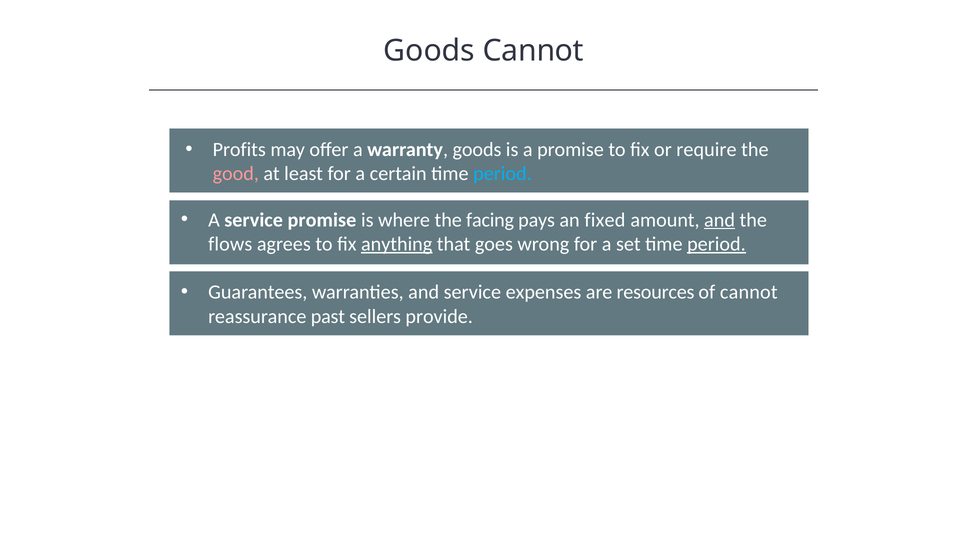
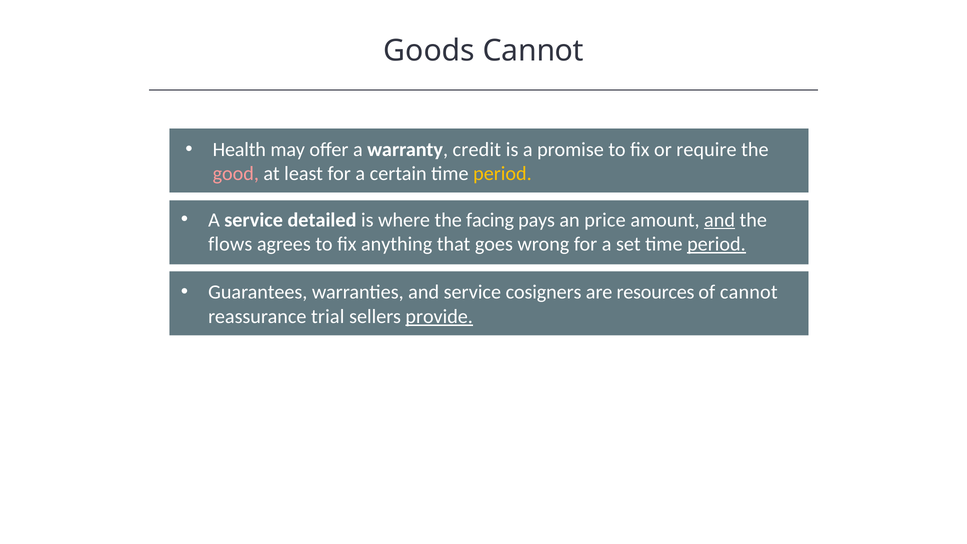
Profits: Profits -> Health
warranty goods: goods -> credit
period at (502, 174) colour: light blue -> yellow
service promise: promise -> detailed
fixed: fixed -> price
anything underline: present -> none
expenses: expenses -> cosigners
past: past -> trial
provide underline: none -> present
